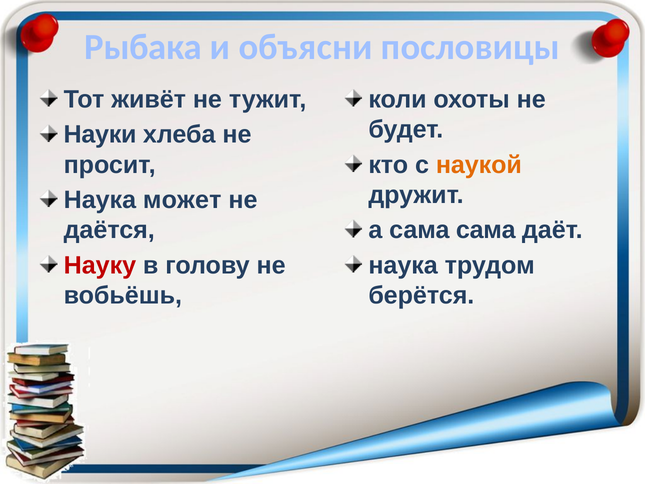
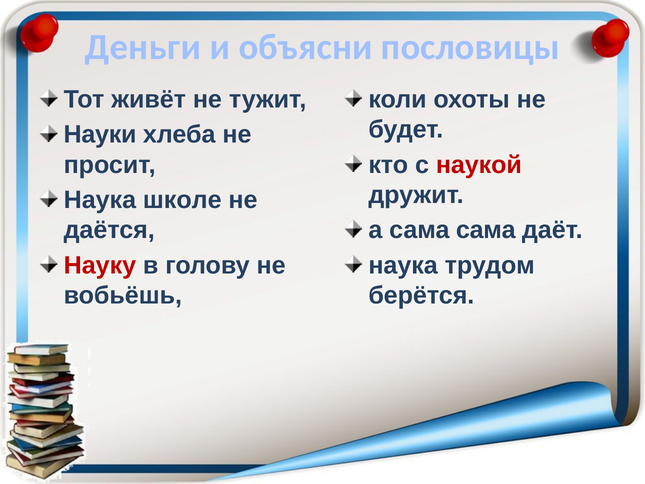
Рыбака: Рыбака -> Деньги
наукой colour: orange -> red
может: может -> школе
